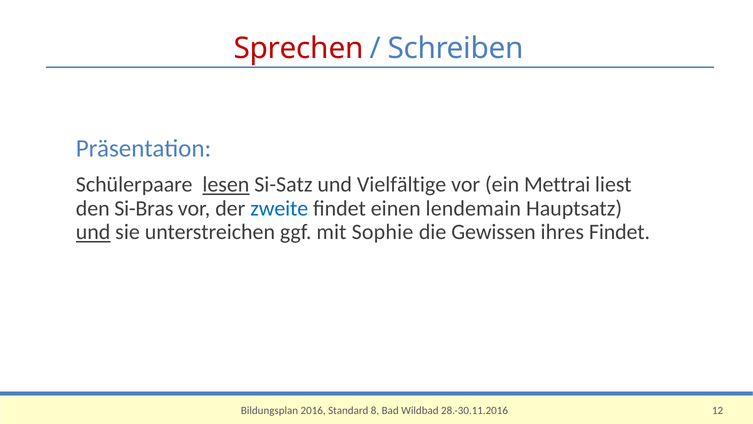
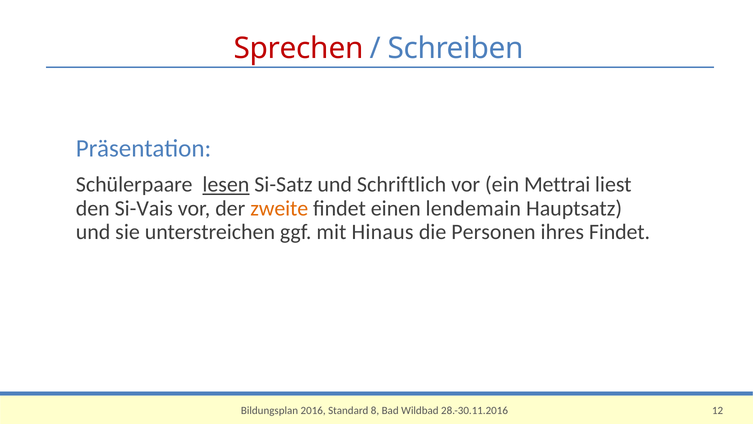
Vielfältige: Vielfältige -> Schriftlich
Si-Bras: Si-Bras -> Si-Vais
zweite colour: blue -> orange
und at (93, 232) underline: present -> none
Sophie: Sophie -> Hinaus
Gewissen: Gewissen -> Personen
